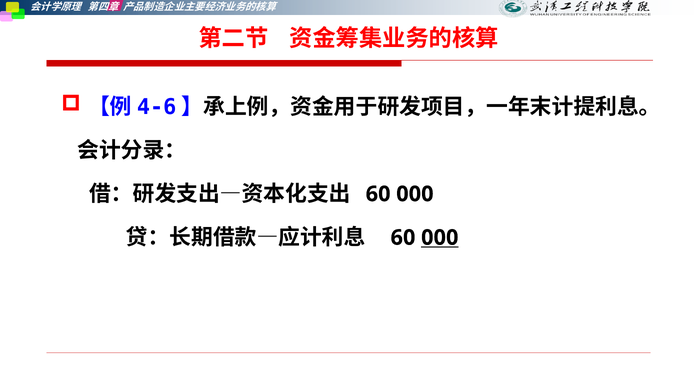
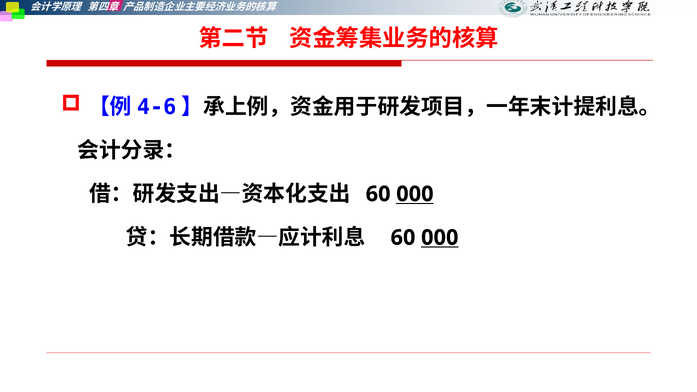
000 at (415, 194) underline: none -> present
